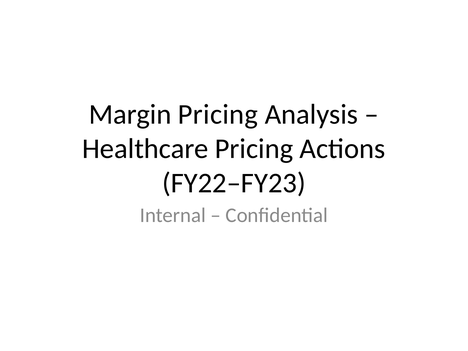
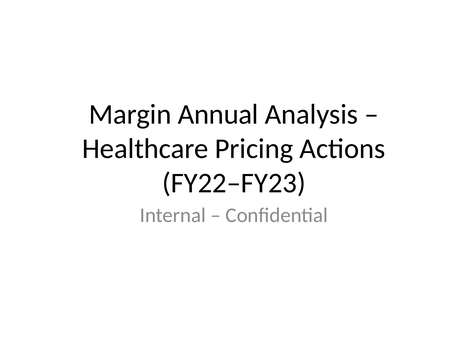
Margin Pricing: Pricing -> Annual
